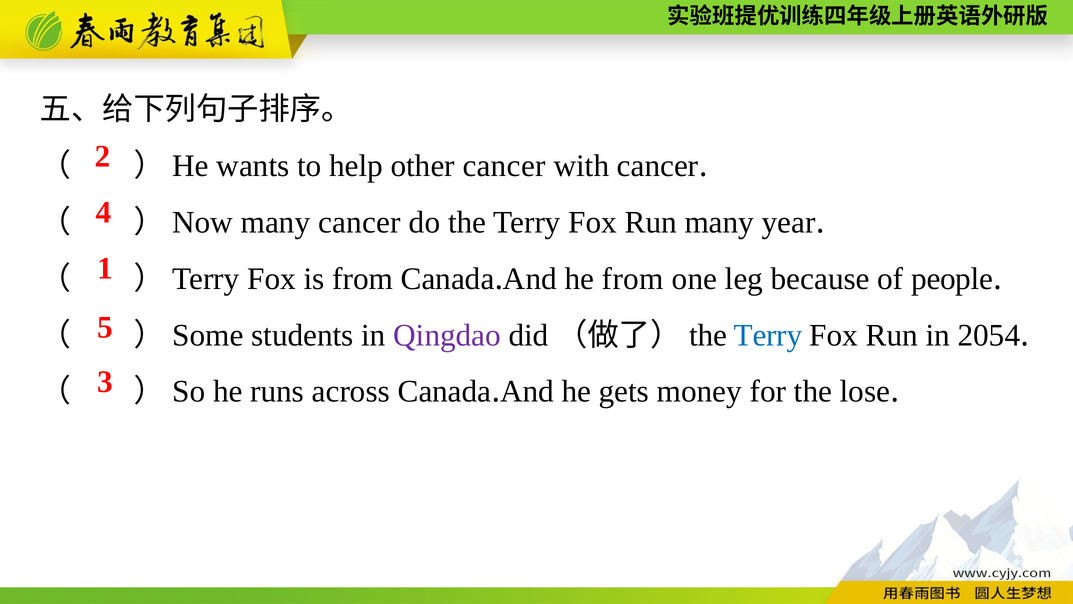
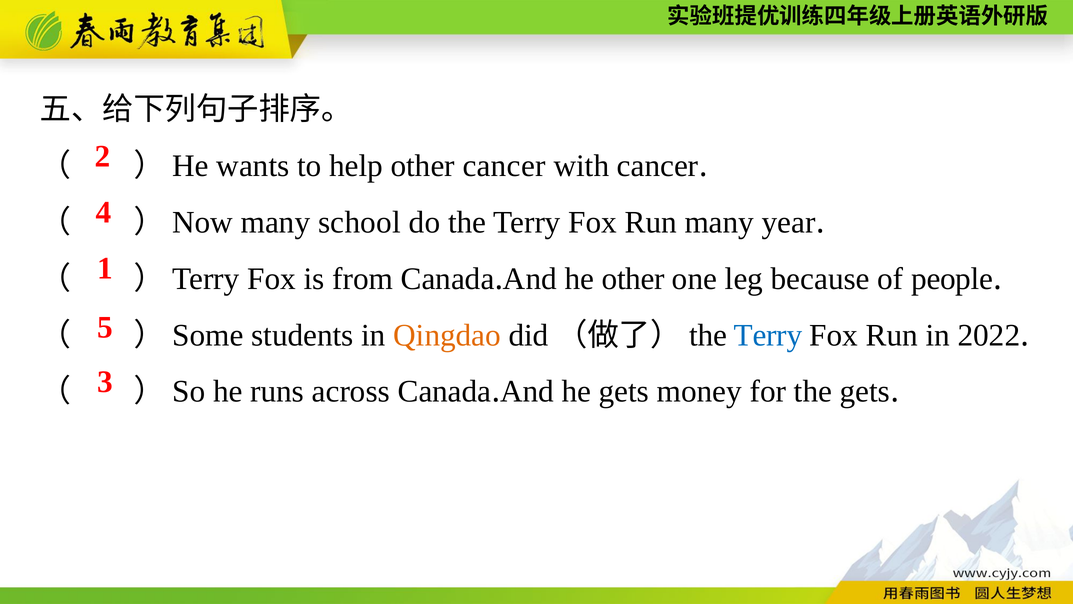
many cancer: cancer -> school
he from: from -> other
Qingdao colour: purple -> orange
2054: 2054 -> 2022
the lose: lose -> gets
